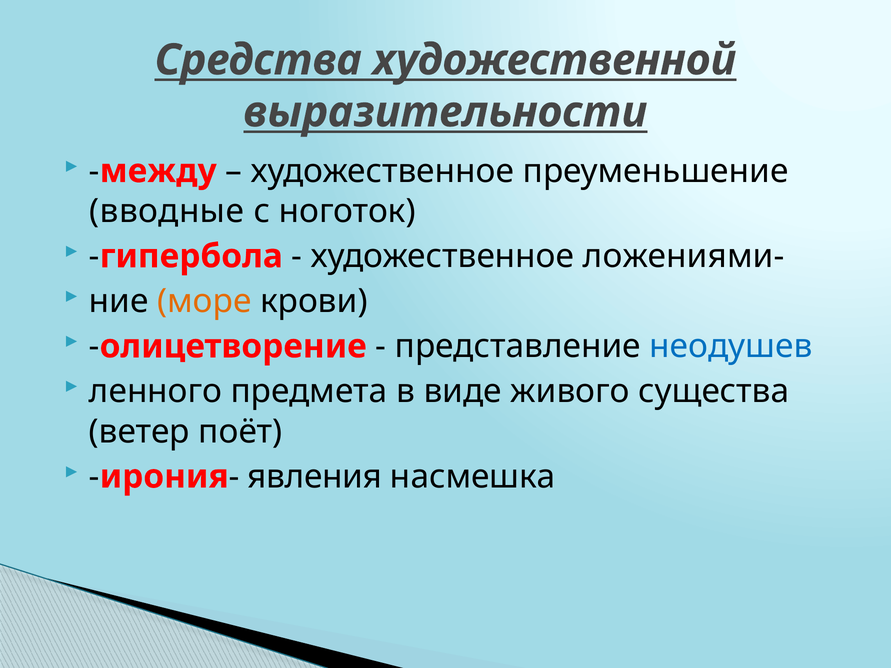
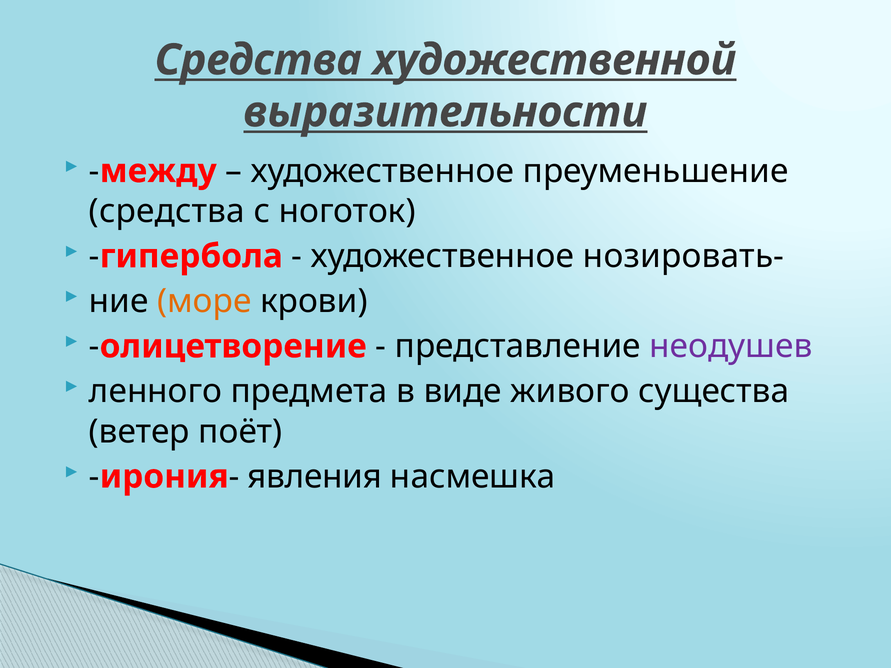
вводные at (167, 211): вводные -> средства
ложениями-: ложениями- -> нозировать-
неодушев colour: blue -> purple
